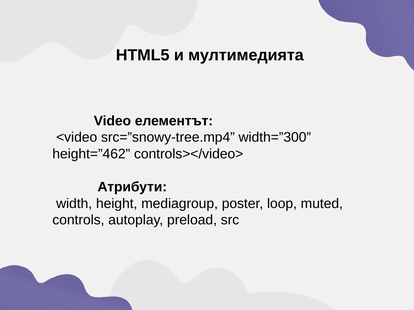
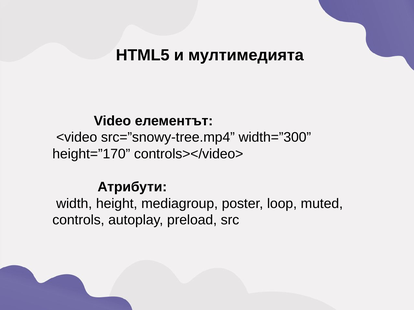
height=”462: height=”462 -> height=”170
